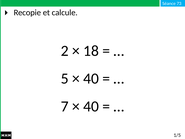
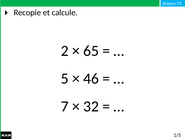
18: 18 -> 65
40 at (91, 78): 40 -> 46
40 at (91, 106): 40 -> 32
